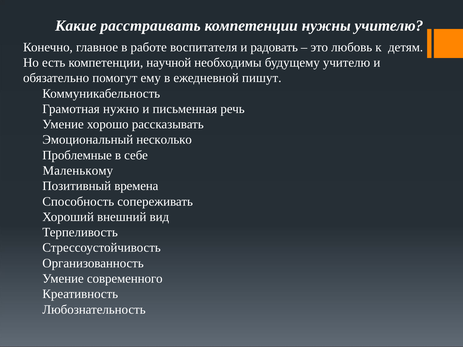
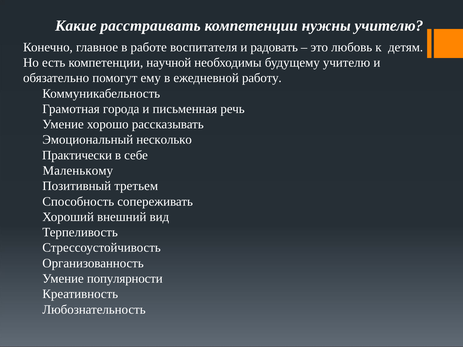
пишут: пишут -> работу
нужно: нужно -> города
Проблемные: Проблемные -> Практически
времена: времена -> третьем
современного: современного -> популярности
